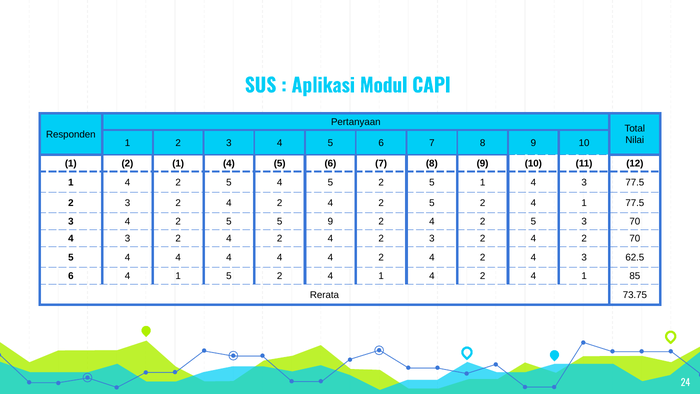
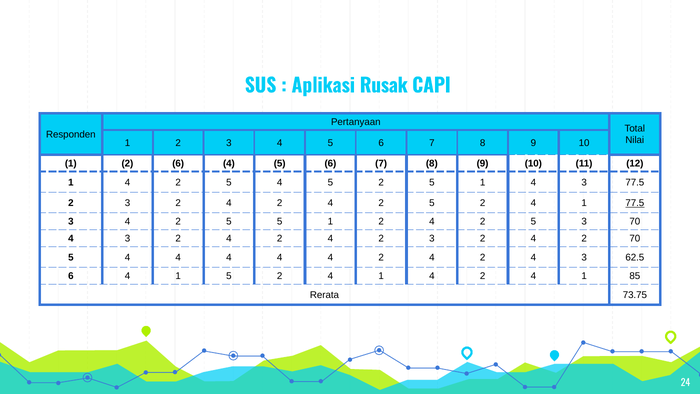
Modul: Modul -> Rusak
2 1: 1 -> 6
77.5 at (635, 203) underline: none -> present
5 5 9: 9 -> 1
